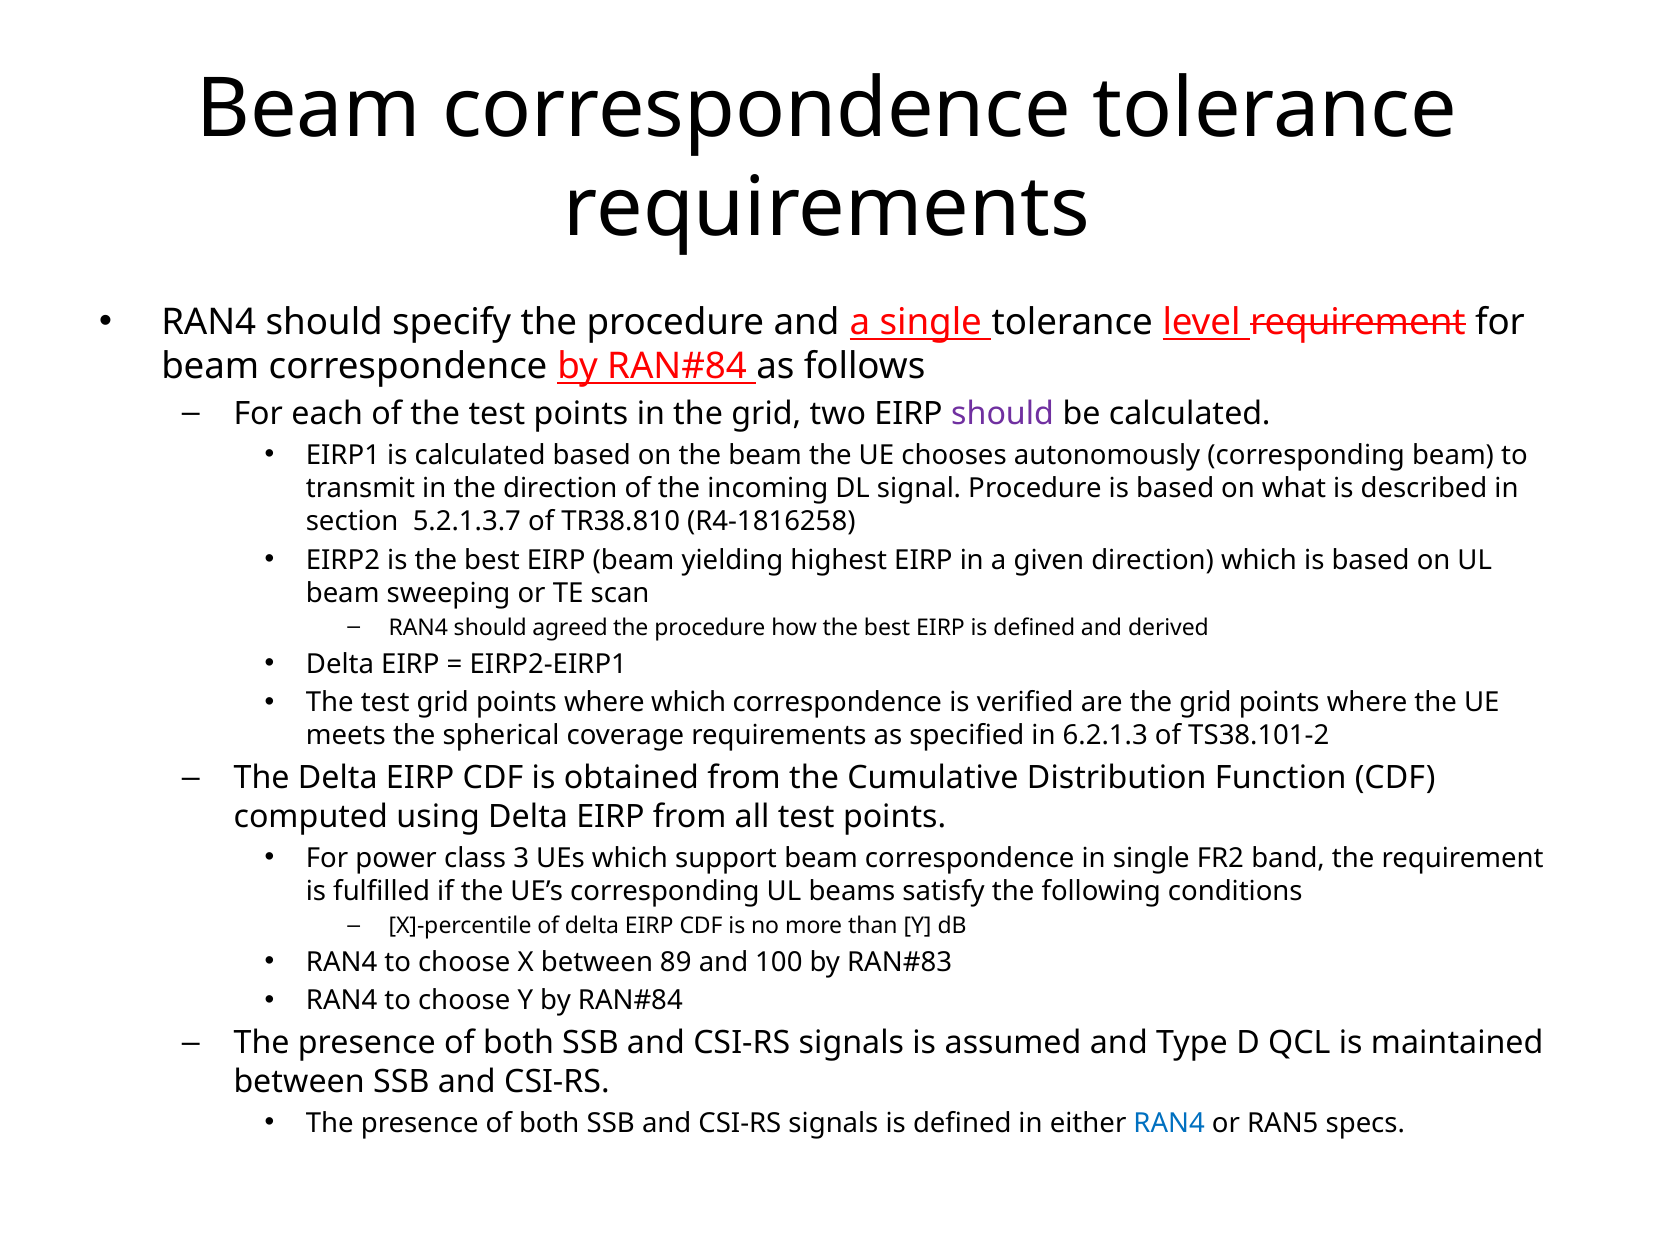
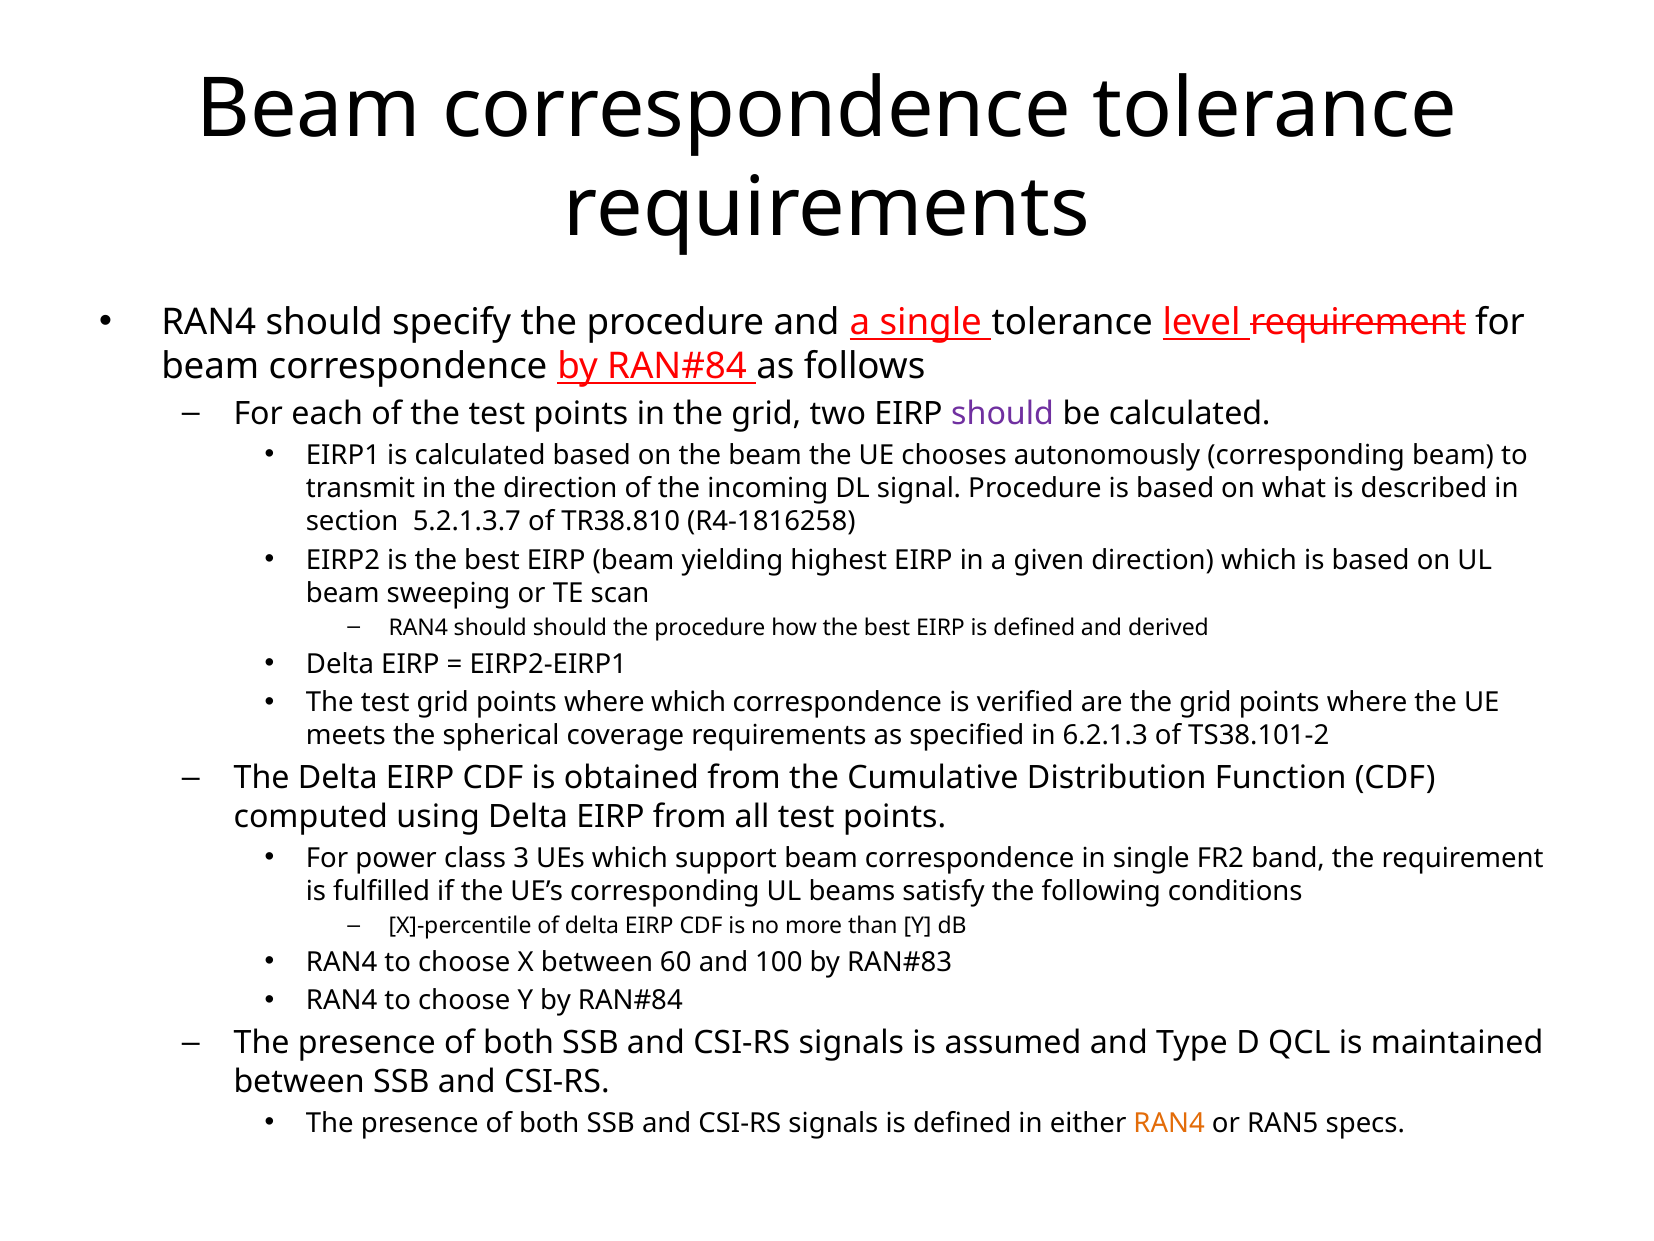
should agreed: agreed -> should
89: 89 -> 60
RAN4 at (1169, 1122) colour: blue -> orange
